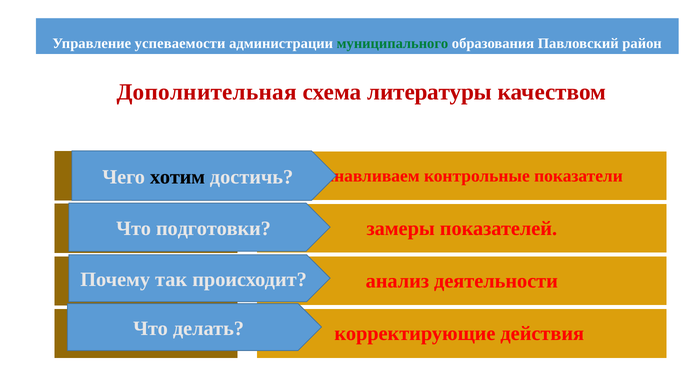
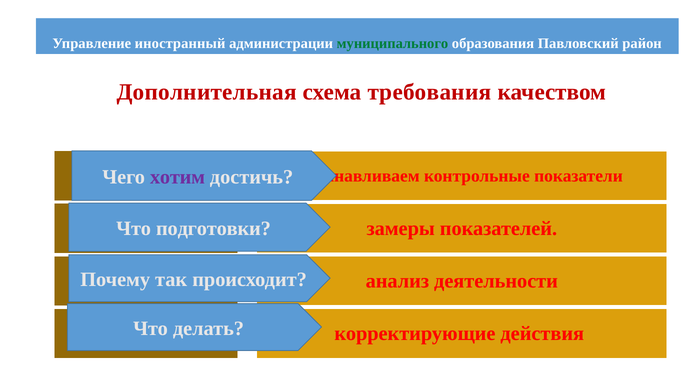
успеваемости: успеваемости -> иностранный
литературы: литературы -> требования
хотим colour: black -> purple
